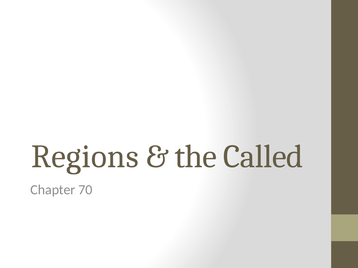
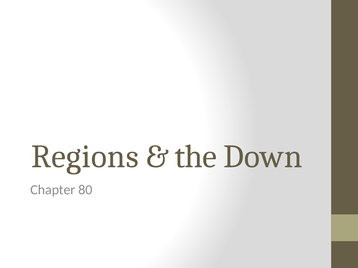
Called: Called -> Down
70: 70 -> 80
